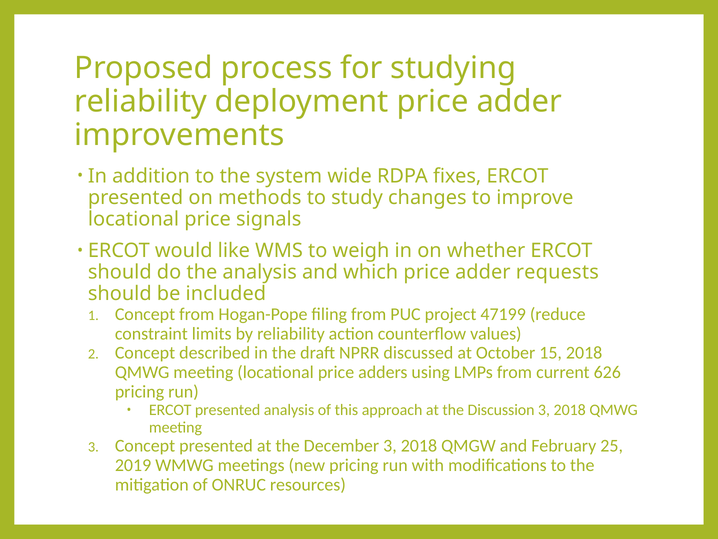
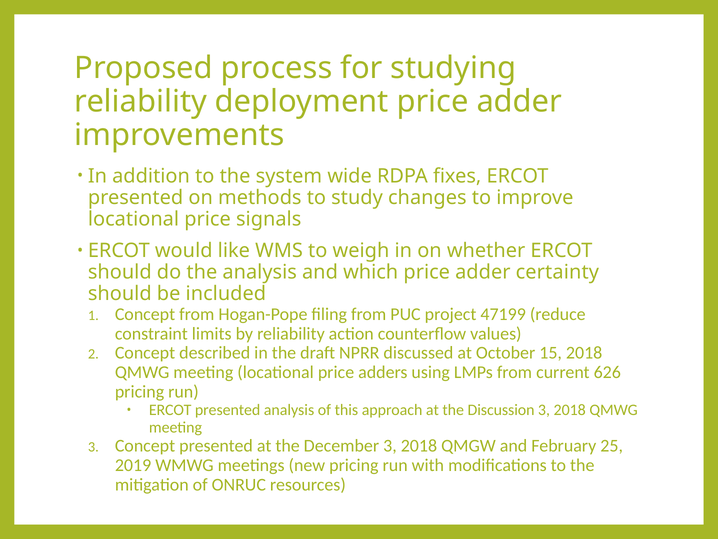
requests: requests -> certainty
